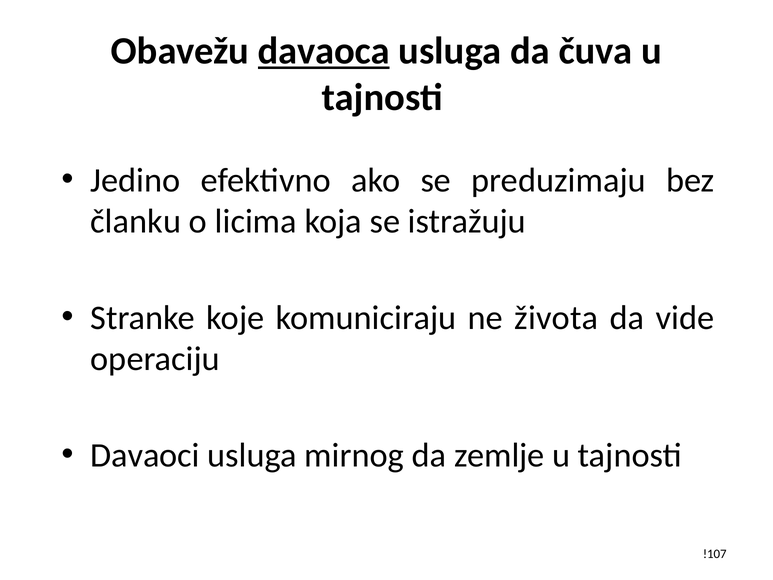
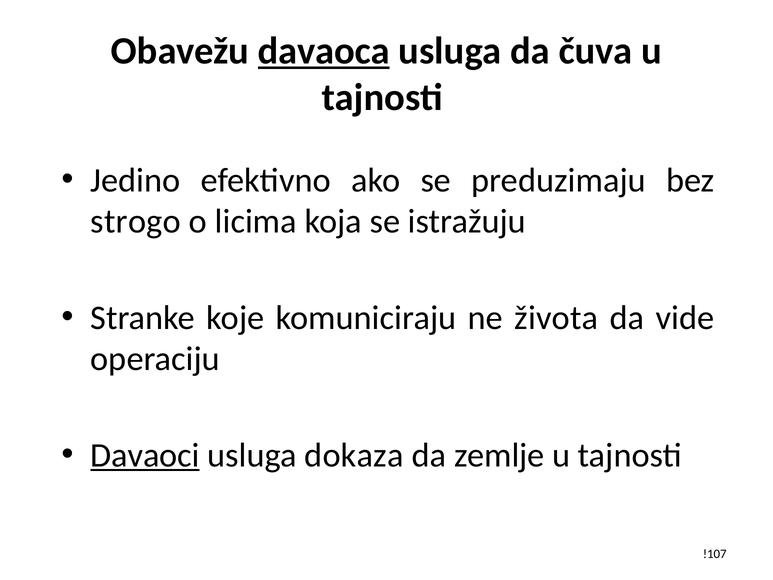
članku: članku -> strogo
Davaoci underline: none -> present
mirnog: mirnog -> dokaza
